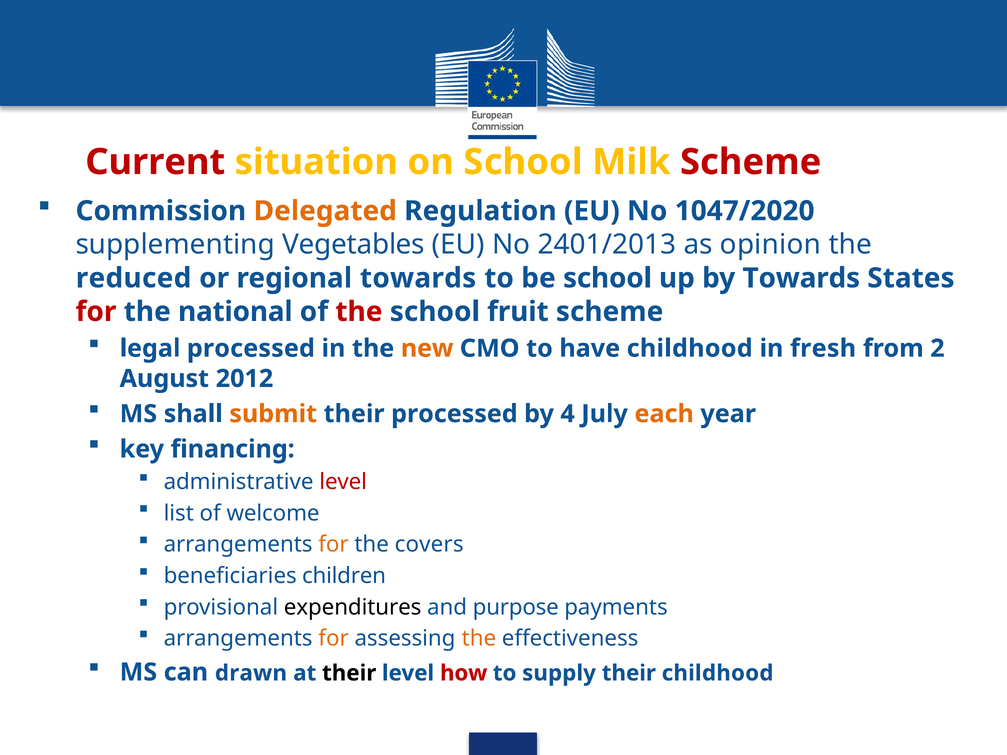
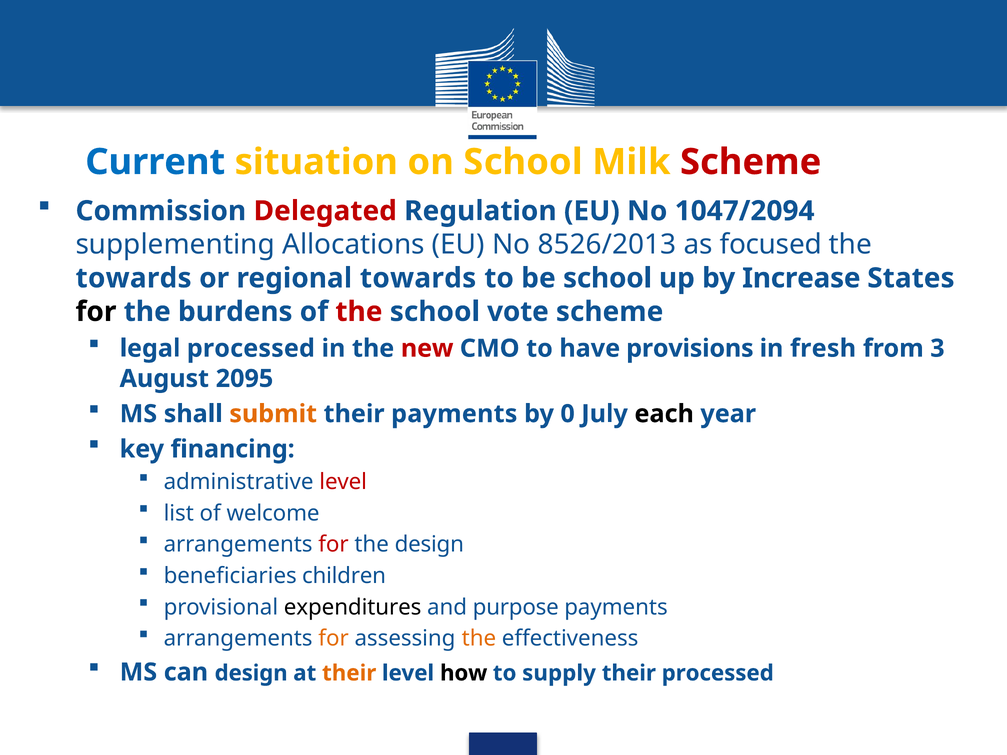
Current colour: red -> blue
Delegated colour: orange -> red
1047/2020: 1047/2020 -> 1047/2094
Vegetables: Vegetables -> Allocations
2401/2013: 2401/2013 -> 8526/2013
opinion: opinion -> focused
reduced at (134, 278): reduced -> towards
by Towards: Towards -> Increase
for at (96, 312) colour: red -> black
national: national -> burdens
fruit: fruit -> vote
new colour: orange -> red
have childhood: childhood -> provisions
2: 2 -> 3
2012: 2012 -> 2095
their processed: processed -> payments
4: 4 -> 0
each colour: orange -> black
for at (333, 545) colour: orange -> red
the covers: covers -> design
can drawn: drawn -> design
their at (349, 673) colour: black -> orange
how colour: red -> black
their childhood: childhood -> processed
